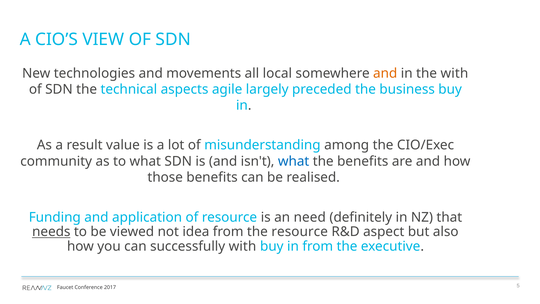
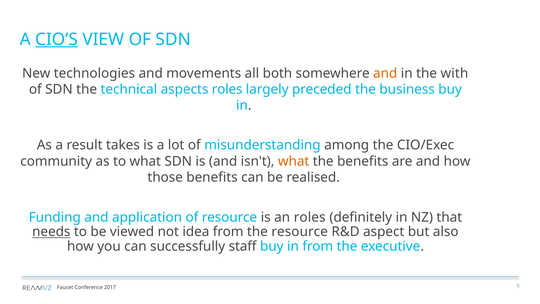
CIO’S underline: none -> present
local: local -> both
aspects agile: agile -> roles
value: value -> takes
what at (294, 161) colour: blue -> orange
an need: need -> roles
successfully with: with -> staff
